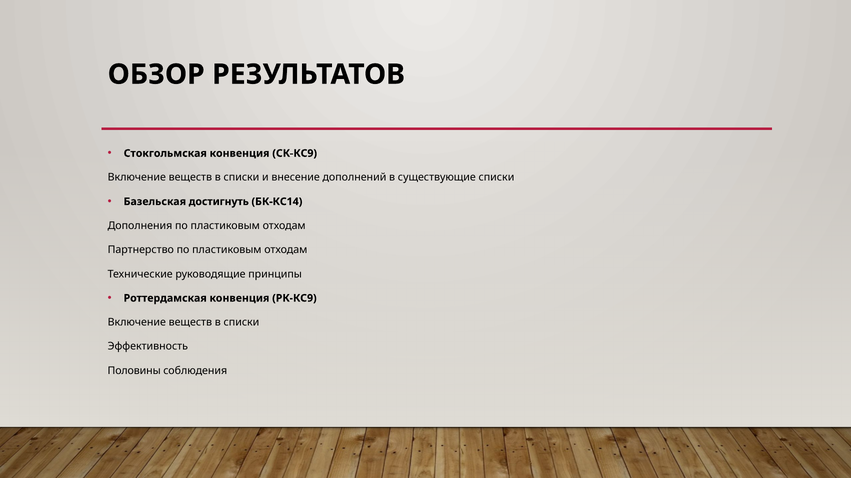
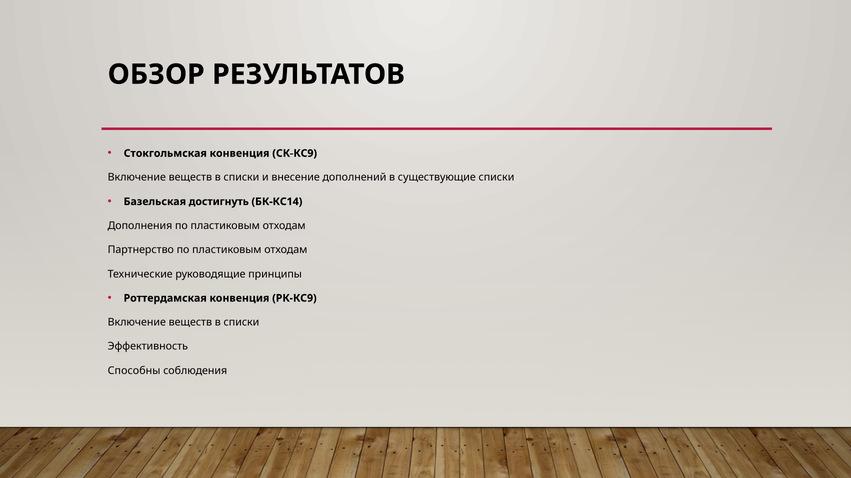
Половины: Половины -> Способны
